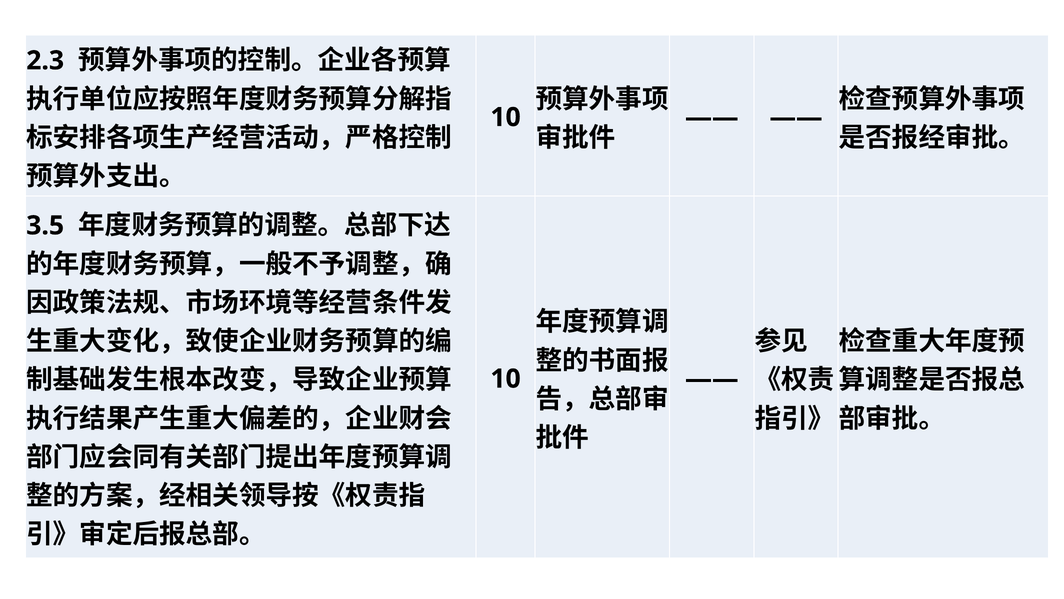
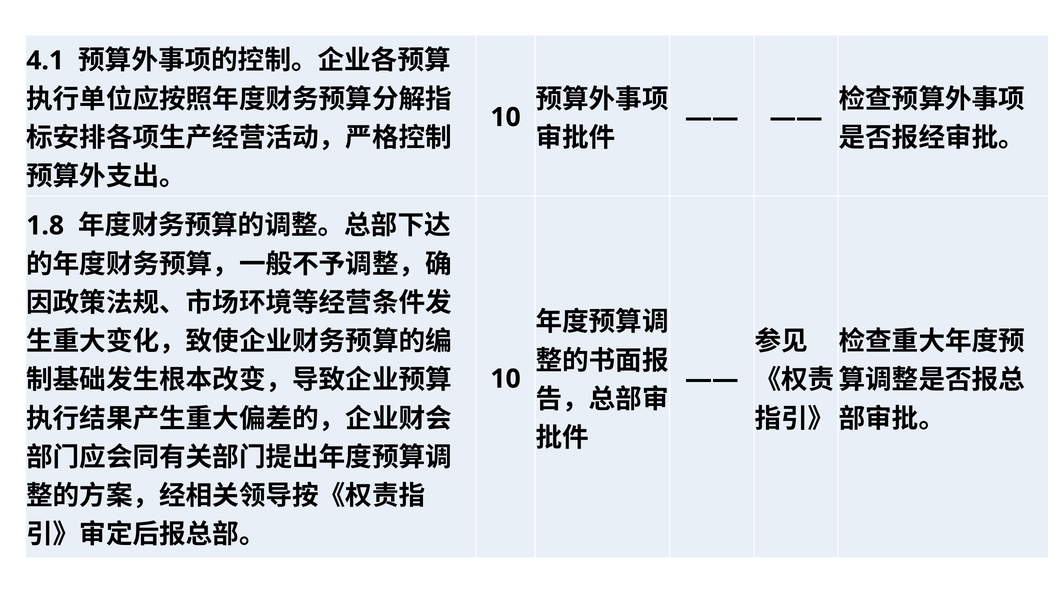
2.3: 2.3 -> 4.1
3.5: 3.5 -> 1.8
